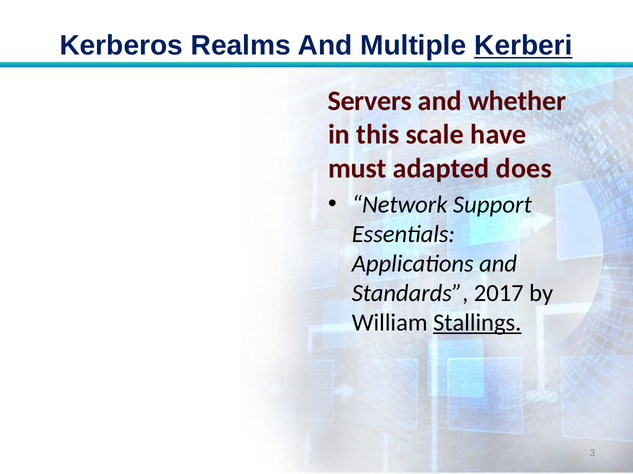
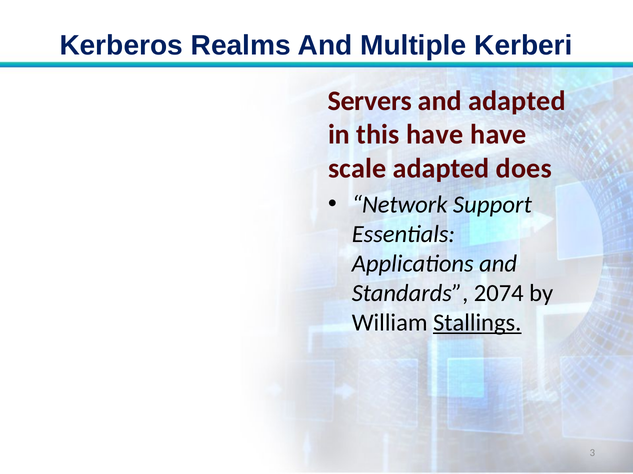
Kerberi underline: present -> none
and whether: whether -> adapted
this scale: scale -> have
must: must -> scale
2017: 2017 -> 2074
